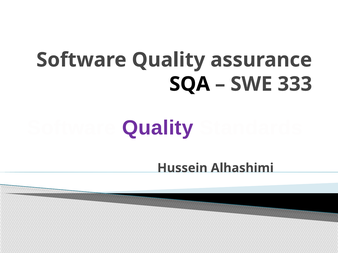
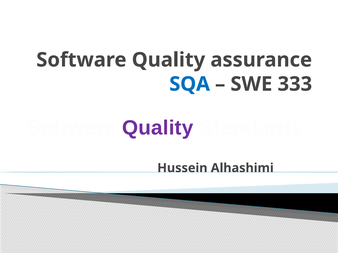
SQA colour: black -> blue
